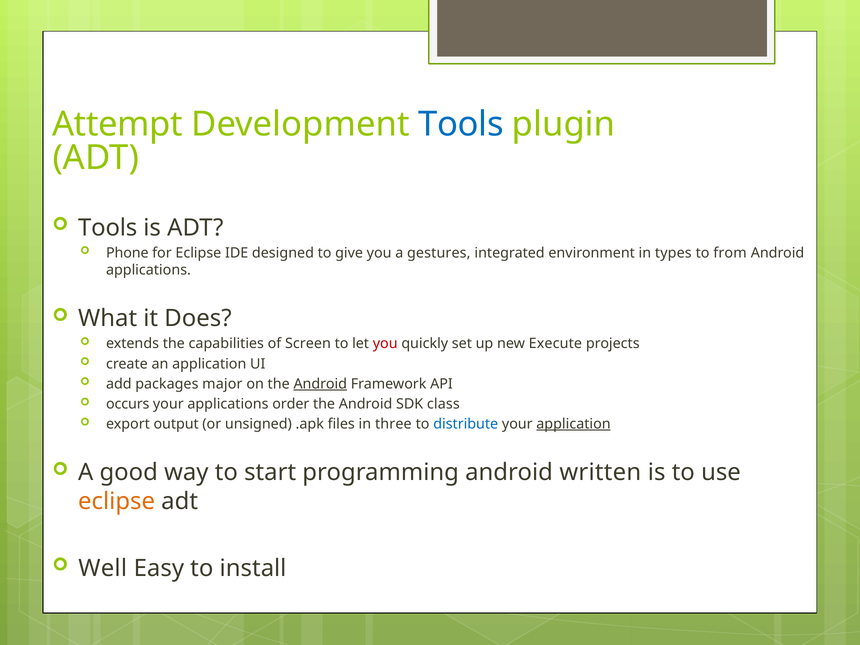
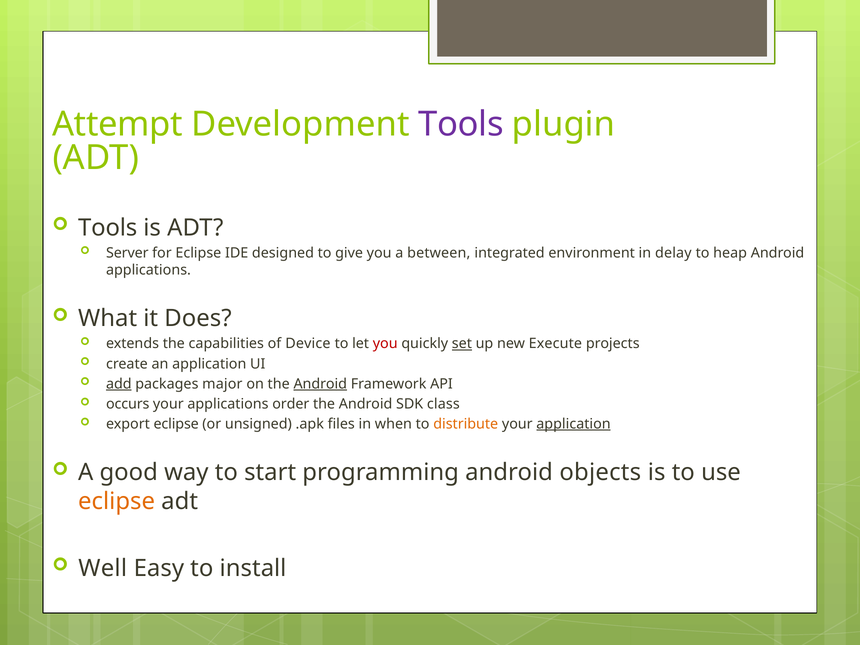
Tools at (461, 124) colour: blue -> purple
Phone: Phone -> Server
gestures: gestures -> between
types: types -> delay
from: from -> heap
Screen: Screen -> Device
set underline: none -> present
add underline: none -> present
export output: output -> eclipse
three: three -> when
distribute colour: blue -> orange
written: written -> objects
